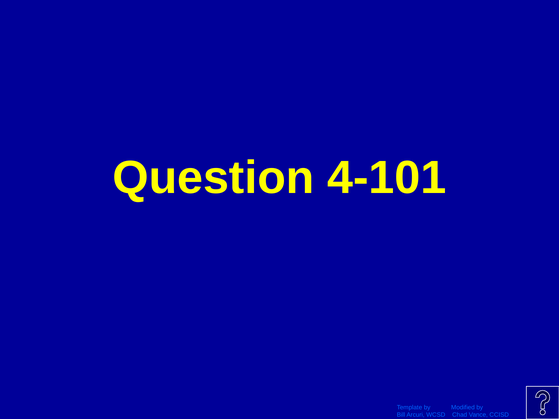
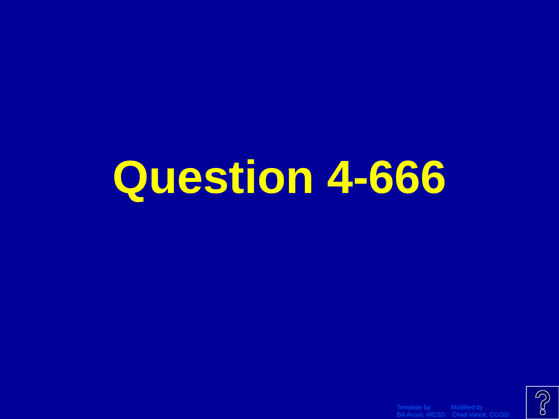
4-101: 4-101 -> 4-666
